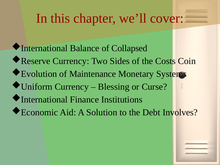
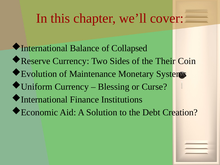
Costs: Costs -> Their
Involves: Involves -> Creation
